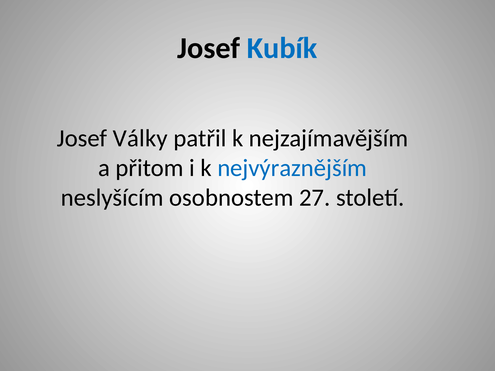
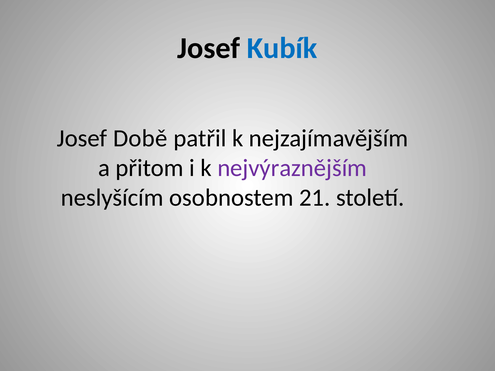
Války: Války -> Době
nejvýraznějším colour: blue -> purple
27: 27 -> 21
